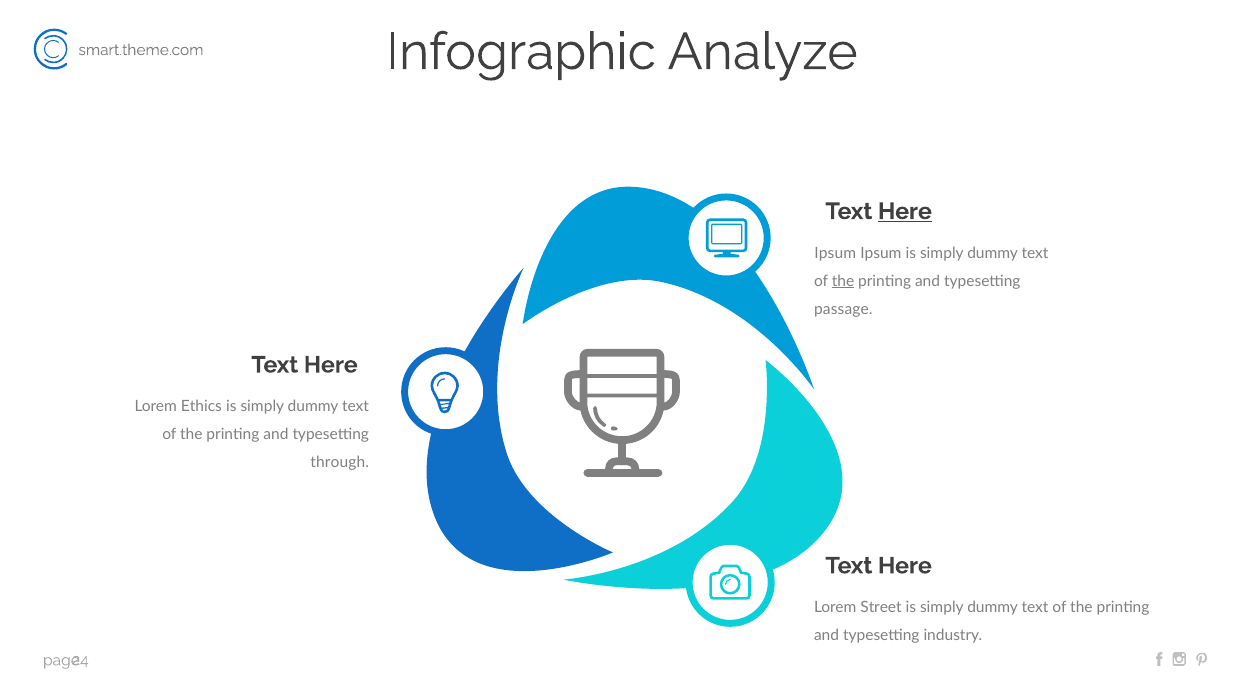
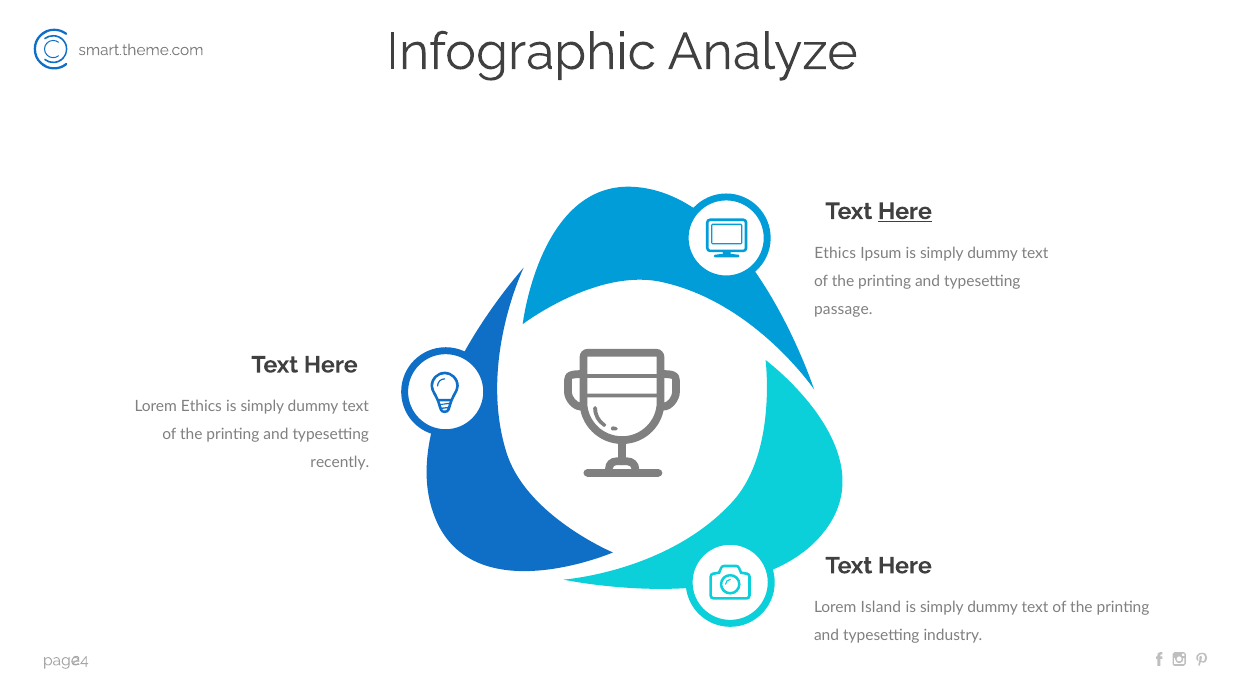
Ipsum at (835, 253): Ipsum -> Ethics
the at (843, 281) underline: present -> none
through: through -> recently
Street: Street -> Island
